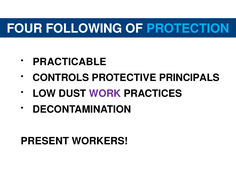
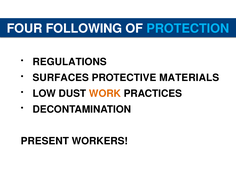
PRACTICABLE: PRACTICABLE -> REGULATIONS
CONTROLS: CONTROLS -> SURFACES
PRINCIPALS: PRINCIPALS -> MATERIALS
WORK colour: purple -> orange
